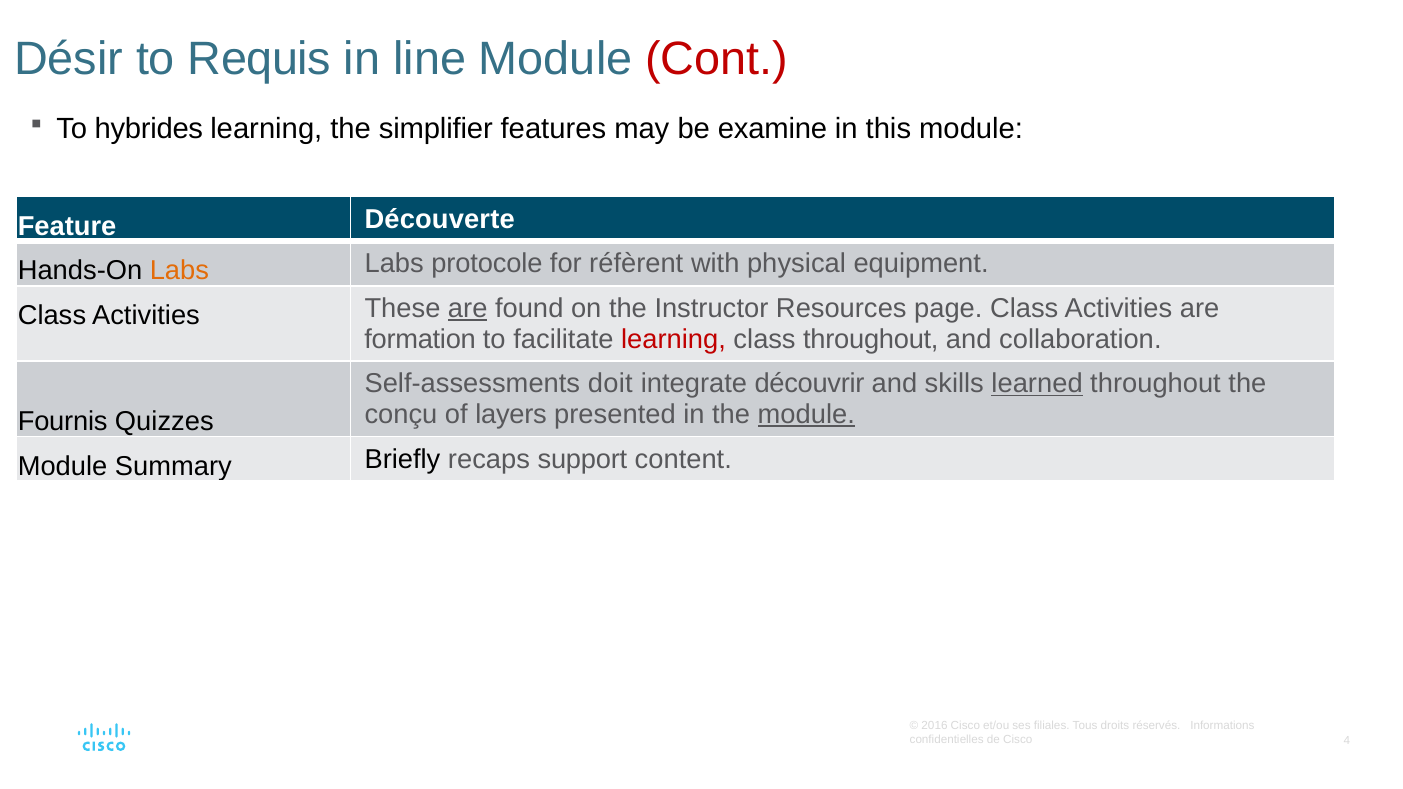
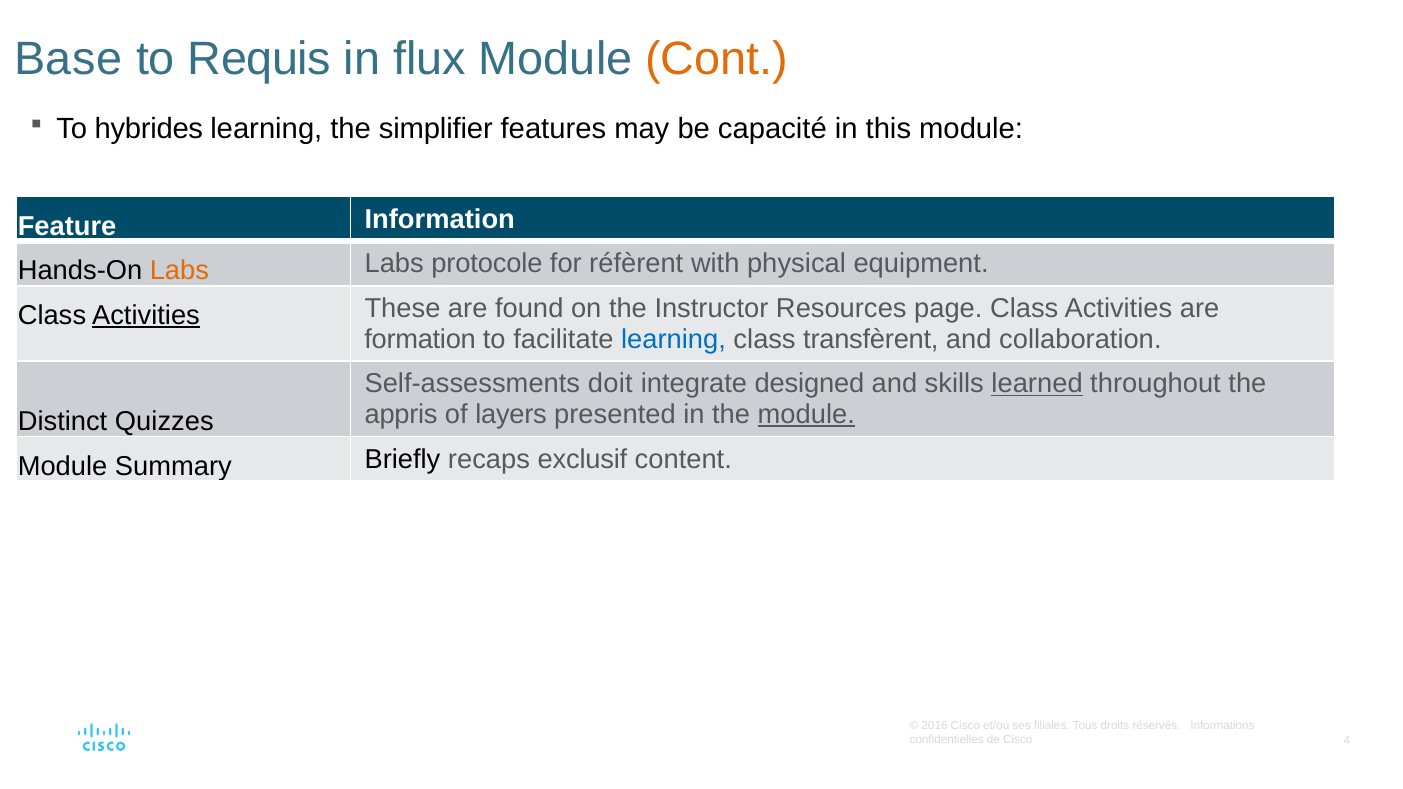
Désir: Désir -> Base
line: line -> flux
Cont colour: red -> orange
examine: examine -> capacité
Découverte: Découverte -> Information
Activities at (146, 316) underline: none -> present
are at (468, 309) underline: present -> none
learning at (673, 339) colour: red -> blue
class throughout: throughout -> transfèrent
découvrir: découvrir -> designed
conçu: conçu -> appris
Fournis: Fournis -> Distinct
support: support -> exclusif
